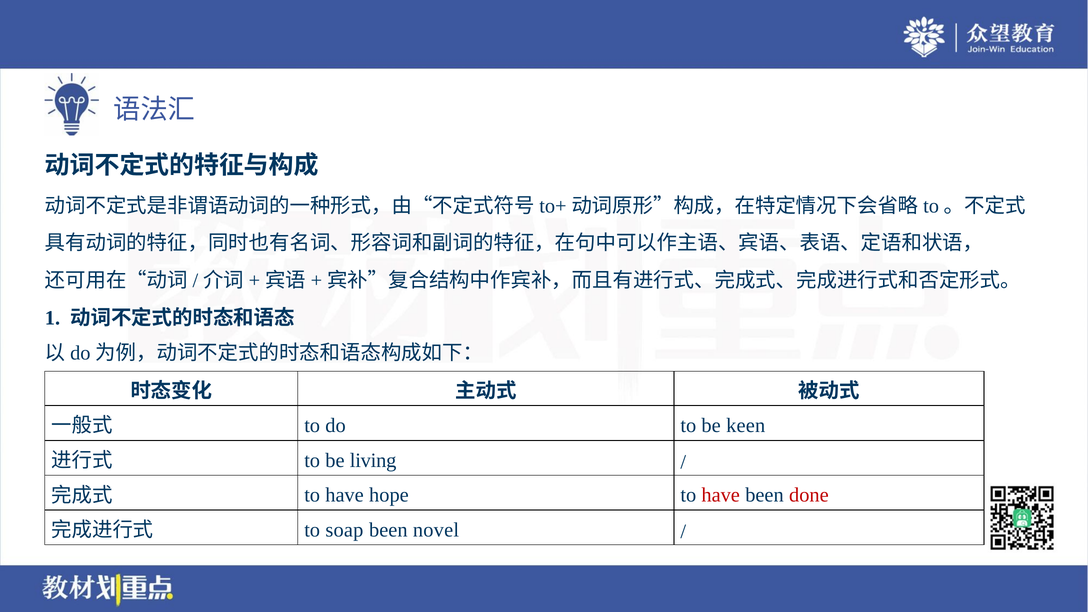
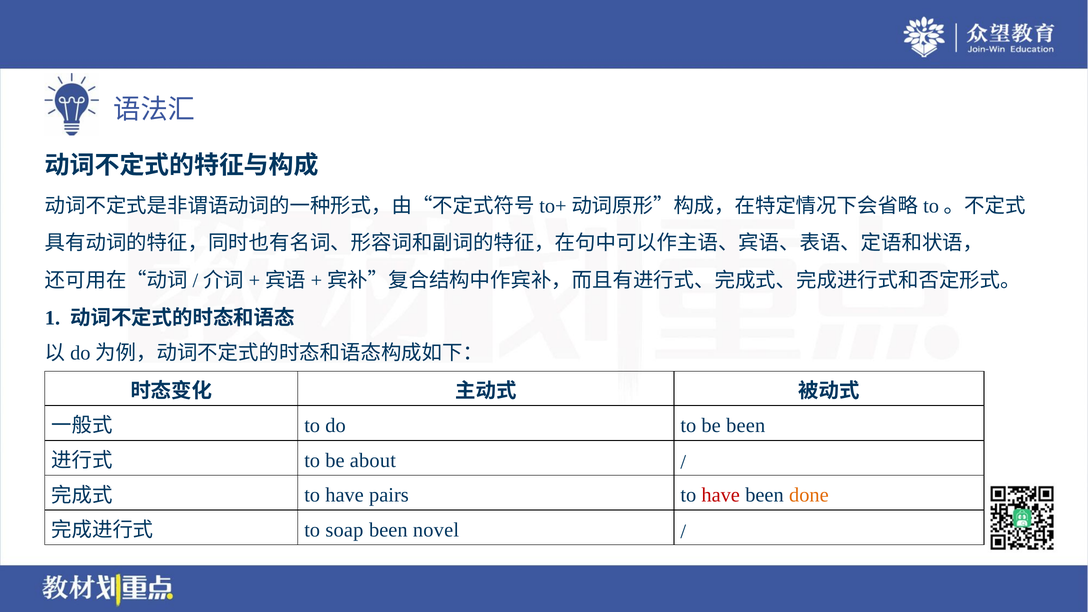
be keen: keen -> been
living: living -> about
hope: hope -> pairs
done colour: red -> orange
